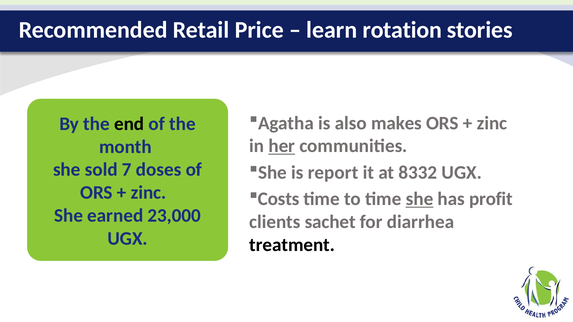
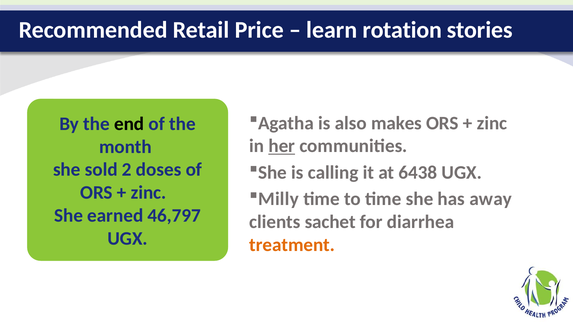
7: 7 -> 2
report: report -> calling
8332: 8332 -> 6438
Costs: Costs -> Milly
she at (420, 199) underline: present -> none
profit: profit -> away
23,000: 23,000 -> 46,797
treatment colour: black -> orange
